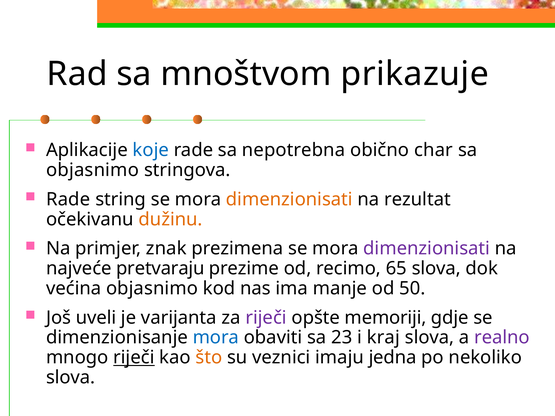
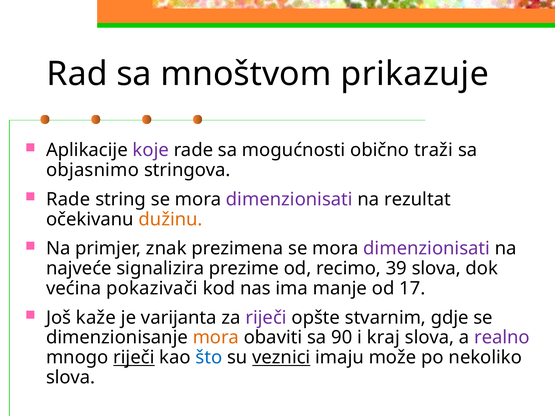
koje colour: blue -> purple
nepotrebna: nepotrebna -> mogućnosti
char: char -> traži
dimenzionisati at (289, 199) colour: orange -> purple
pretvaraju: pretvaraju -> signalizira
65: 65 -> 39
većina objasnimo: objasnimo -> pokazivači
50: 50 -> 17
uveli: uveli -> kaže
memoriji: memoriji -> stvarnim
mora at (216, 338) colour: blue -> orange
23: 23 -> 90
što colour: orange -> blue
veznici underline: none -> present
jedna: jedna -> može
